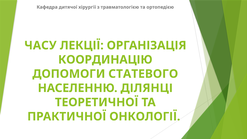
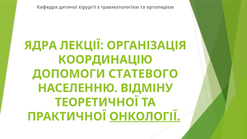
ЧАСУ: ЧАСУ -> ЯДРА
ДІЛЯНЦІ: ДІЛЯНЦІ -> ВІДМІНУ
ОНКОЛОГІЇ underline: none -> present
